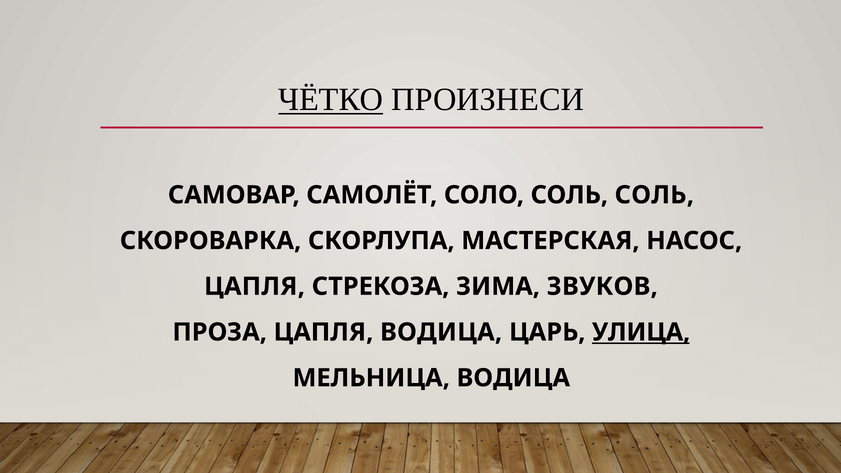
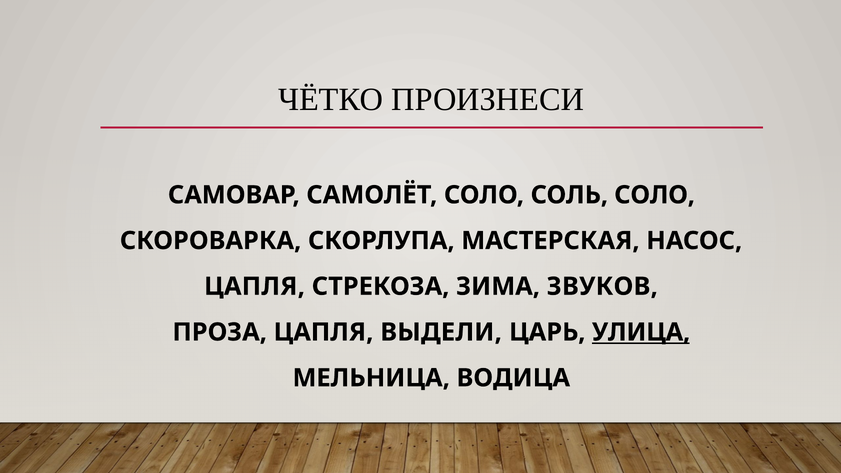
ЧЁТКО underline: present -> none
СОЛЬ СОЛЬ: СОЛЬ -> СОЛО
ЦАПЛЯ ВОДИЦА: ВОДИЦА -> ВЫДЕЛИ
